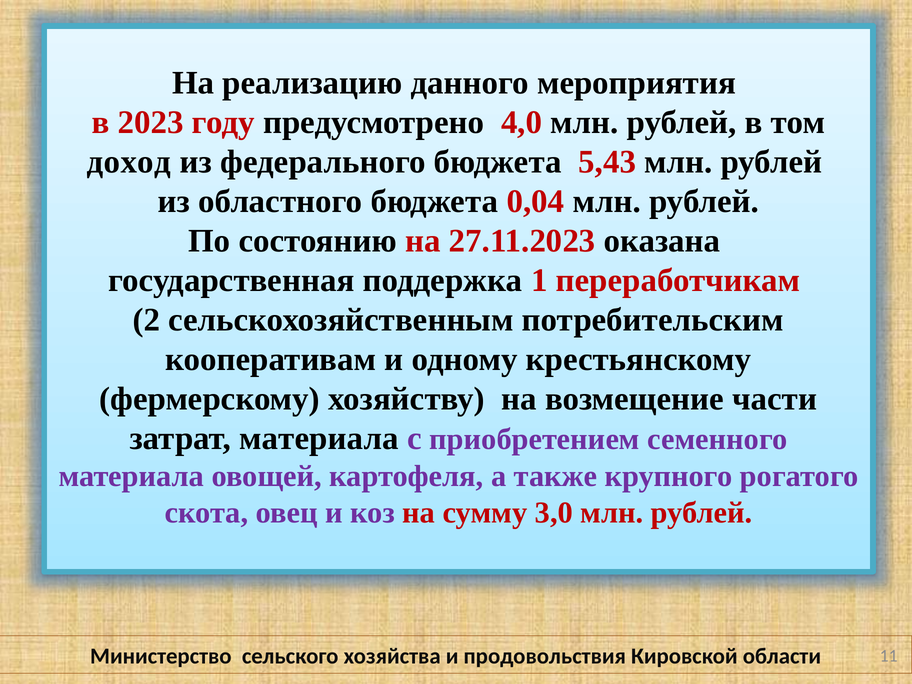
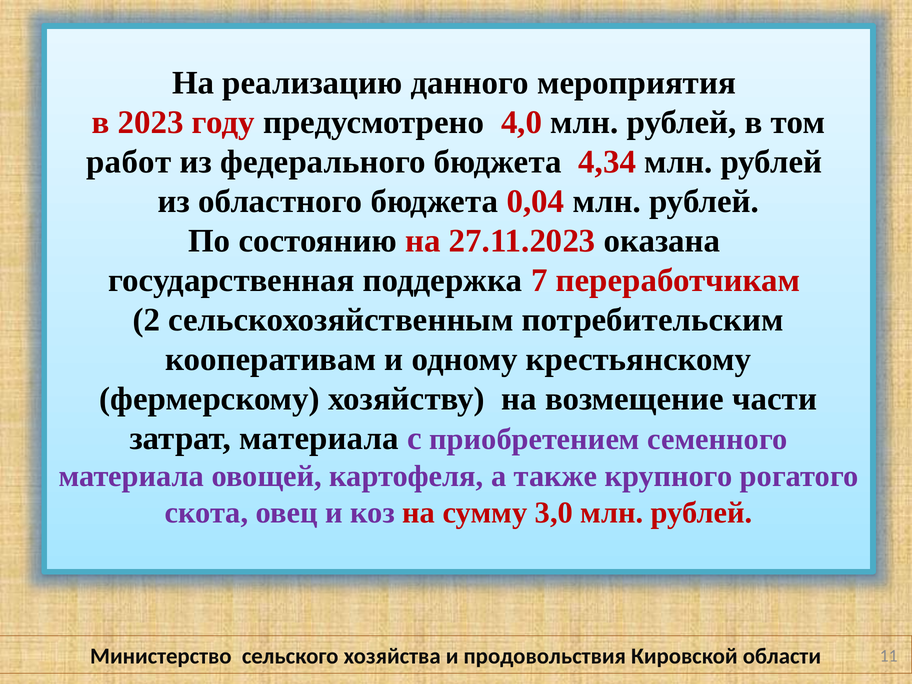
доход: доход -> работ
5,43: 5,43 -> 4,34
1: 1 -> 7
